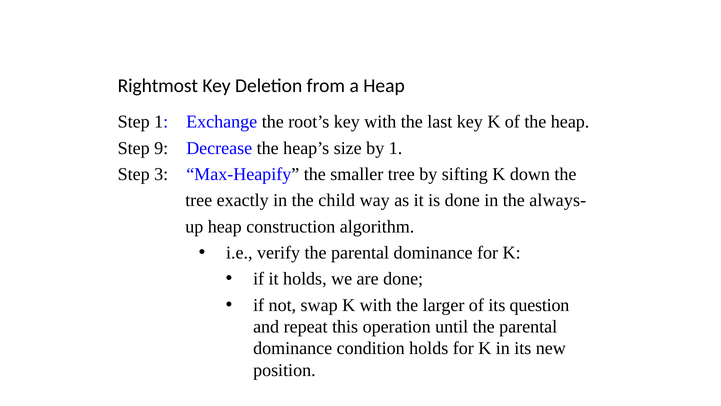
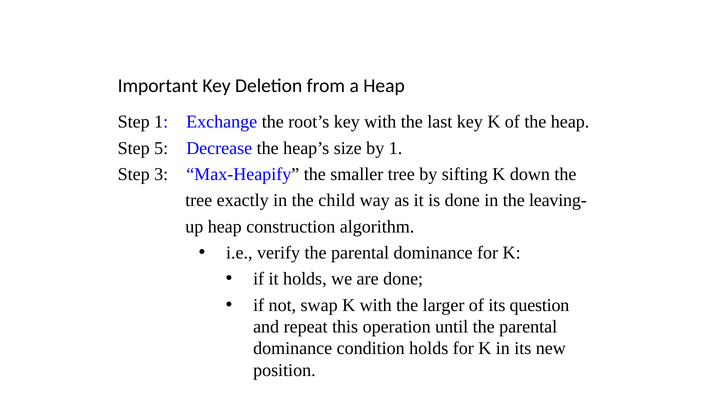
Rightmost: Rightmost -> Important
9: 9 -> 5
always-: always- -> leaving-
